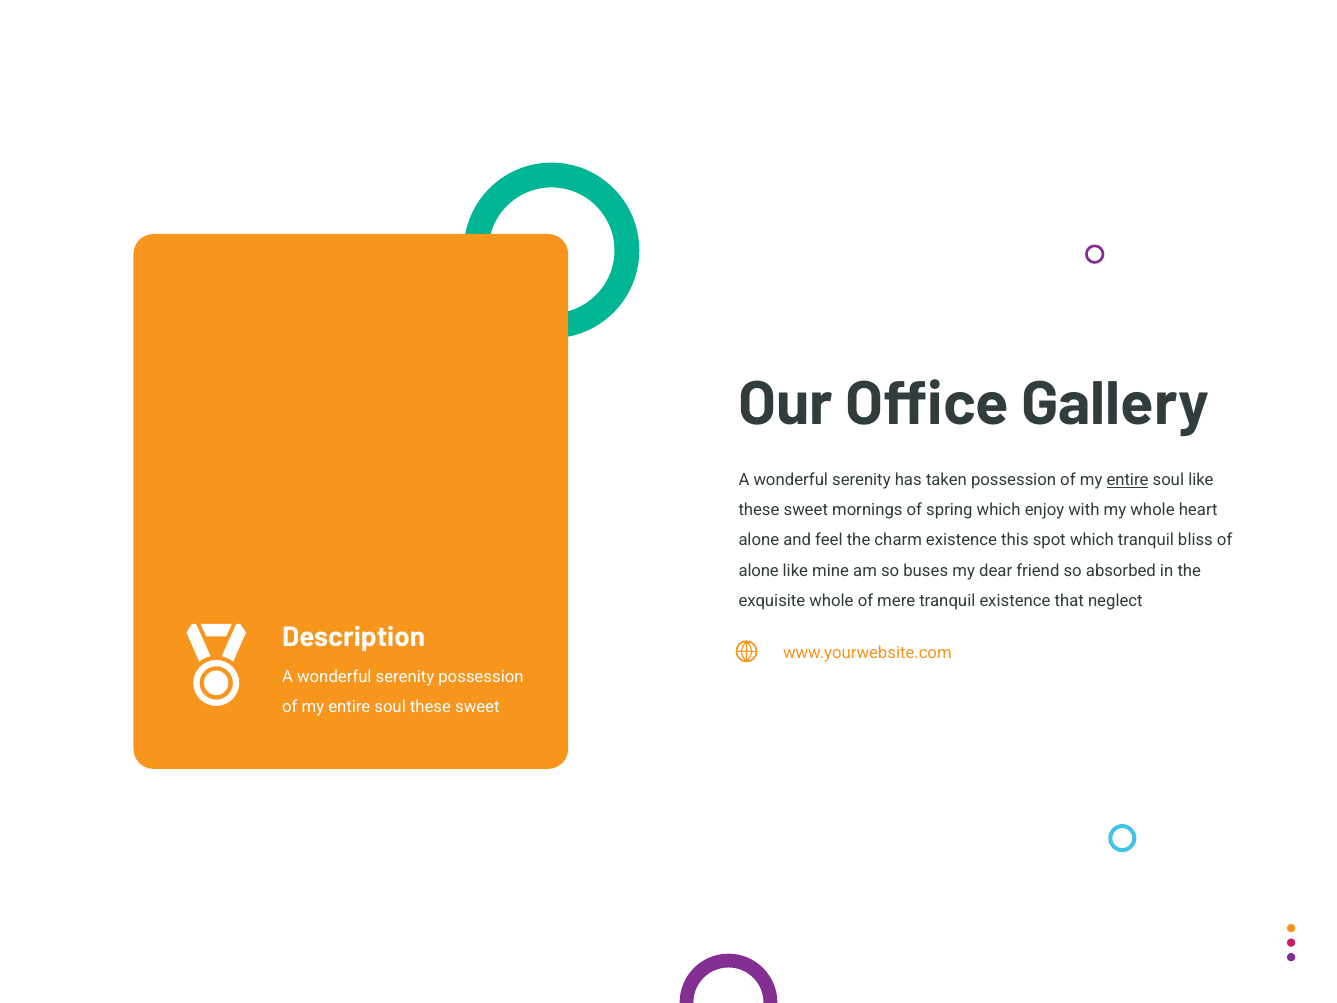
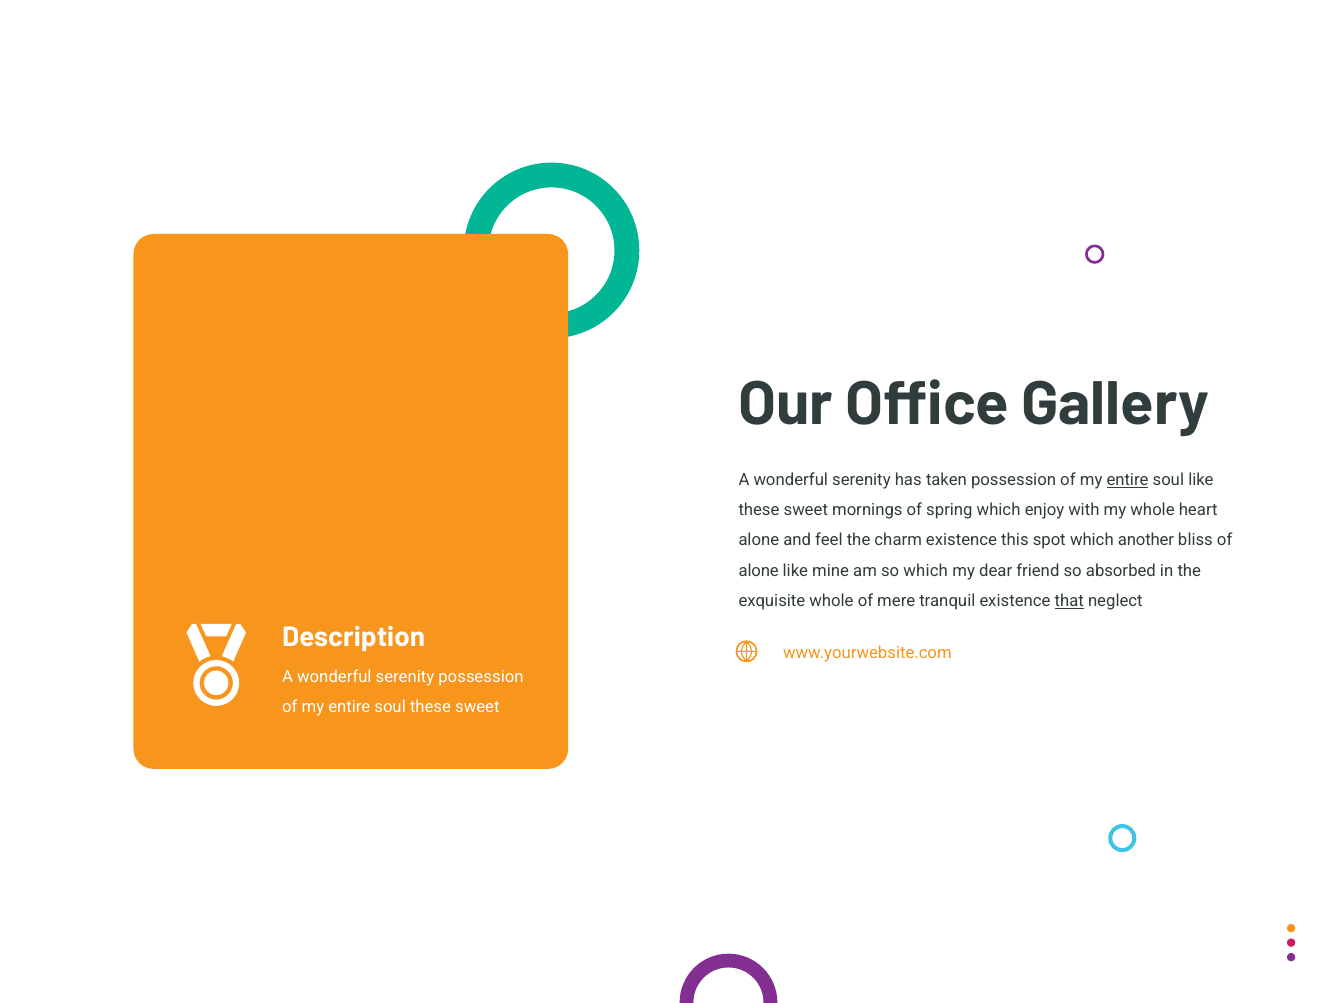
which tranquil: tranquil -> another
so buses: buses -> which
that underline: none -> present
